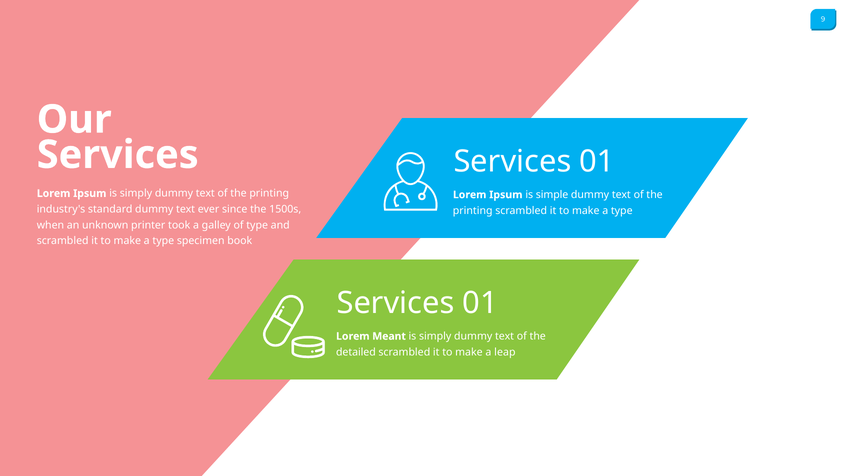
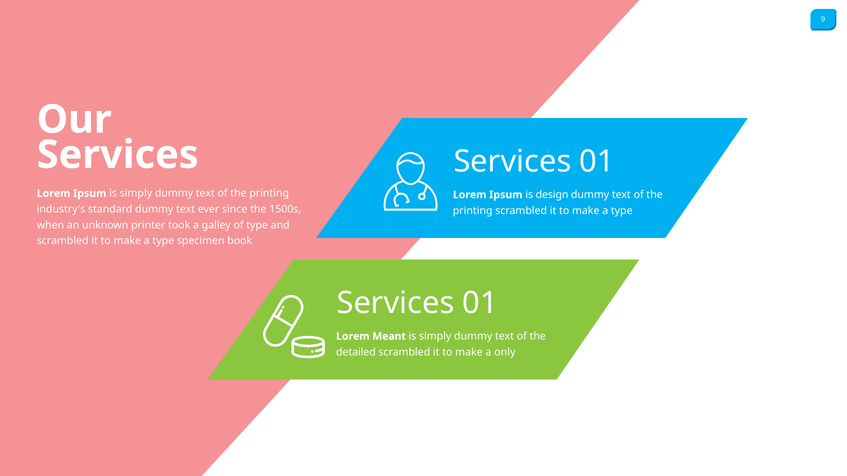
simple: simple -> design
leap: leap -> only
